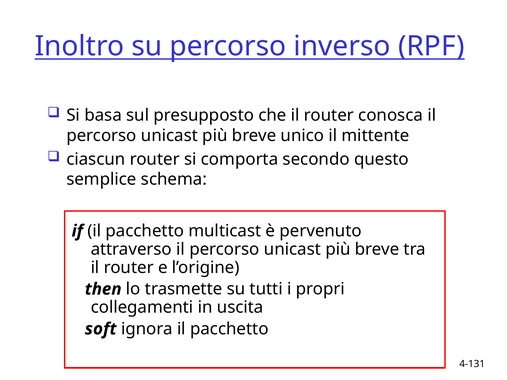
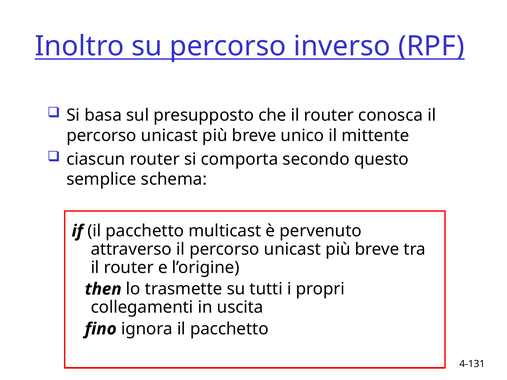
soft: soft -> fino
